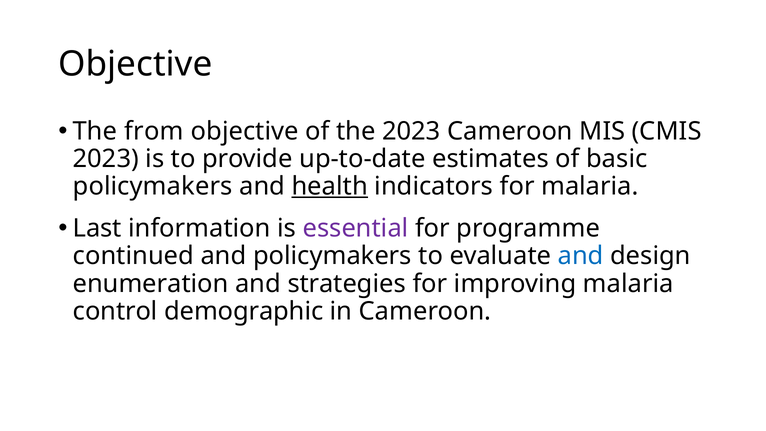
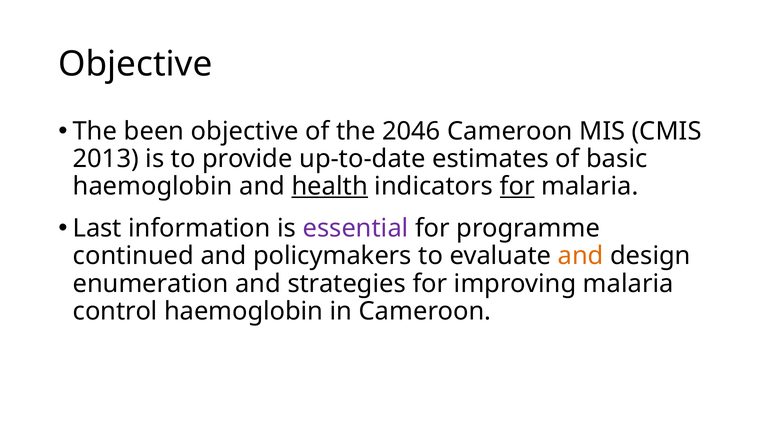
from: from -> been
the 2023: 2023 -> 2046
2023 at (106, 159): 2023 -> 2013
policymakers at (153, 186): policymakers -> haemoglobin
for at (517, 186) underline: none -> present
and at (581, 256) colour: blue -> orange
control demographic: demographic -> haemoglobin
